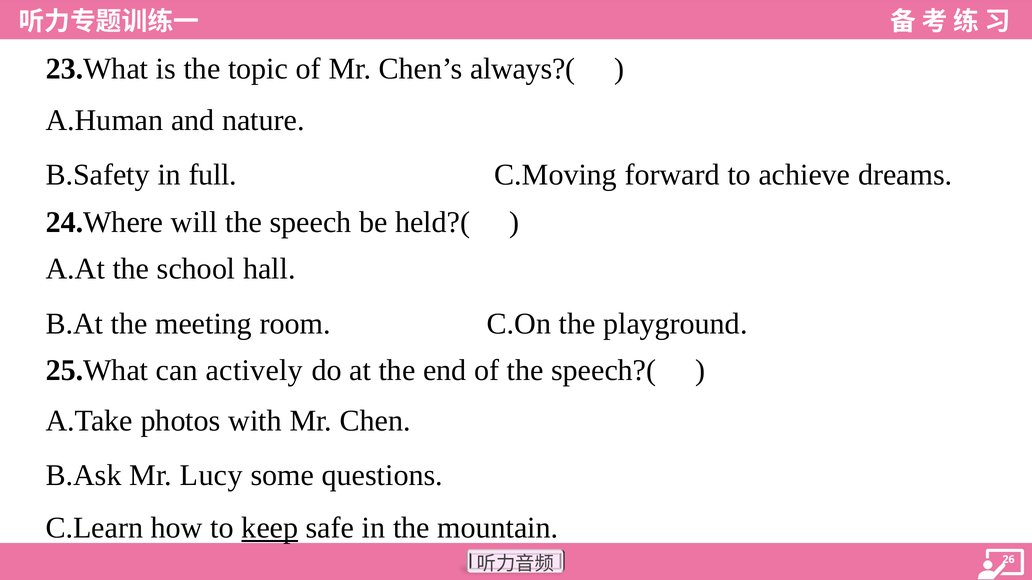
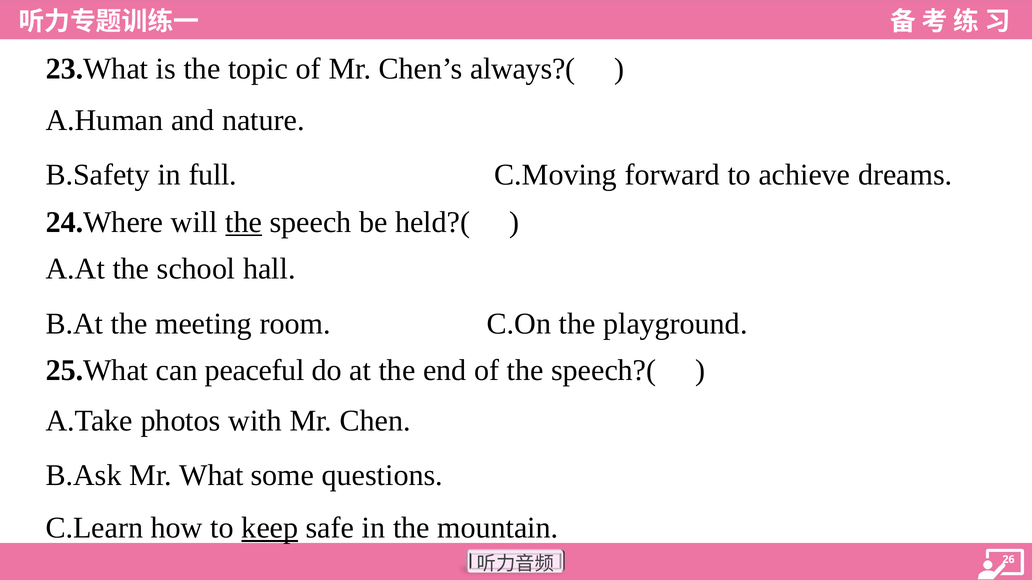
the at (244, 223) underline: none -> present
actively: actively -> peaceful
Lucy: Lucy -> What
